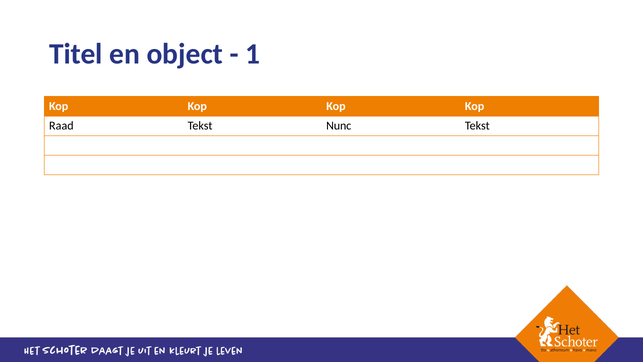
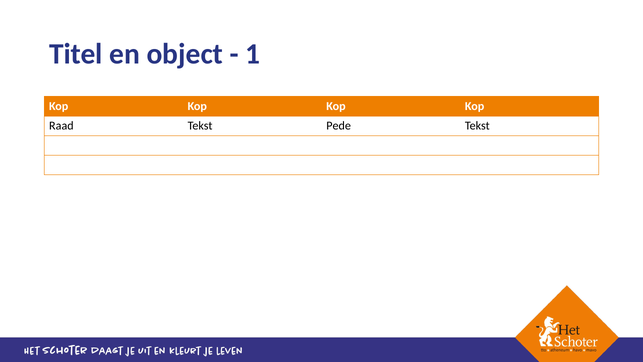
Nunc: Nunc -> Pede
